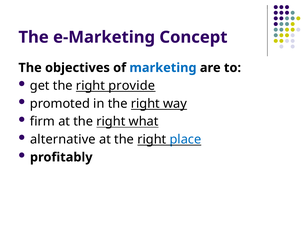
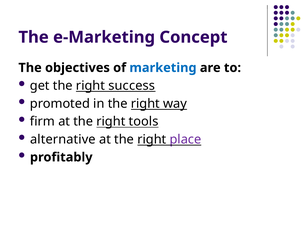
provide: provide -> success
what: what -> tools
place colour: blue -> purple
